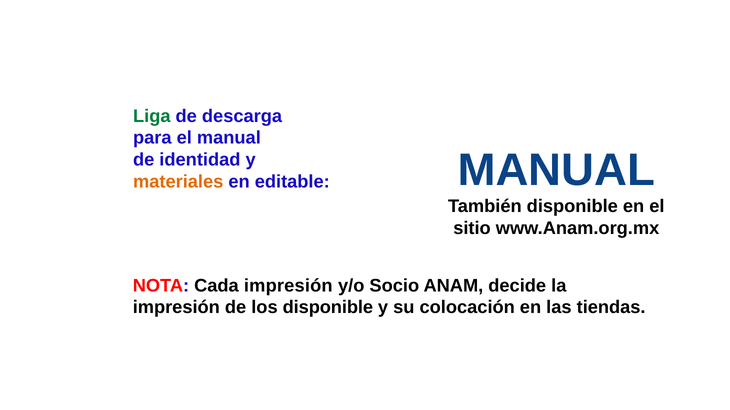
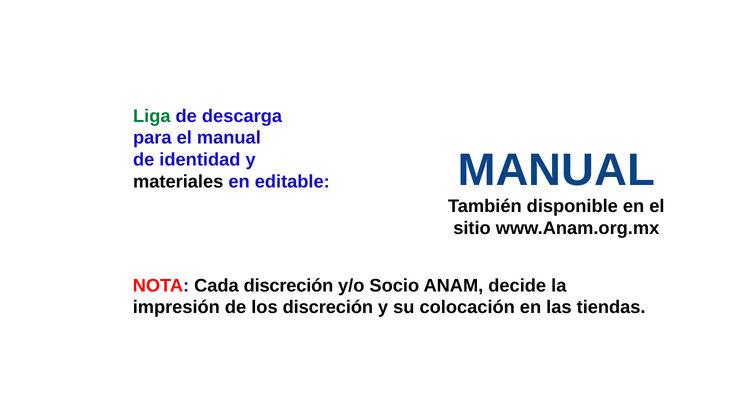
materiales colour: orange -> black
Cada impresión: impresión -> discreción
los disponible: disponible -> discreción
